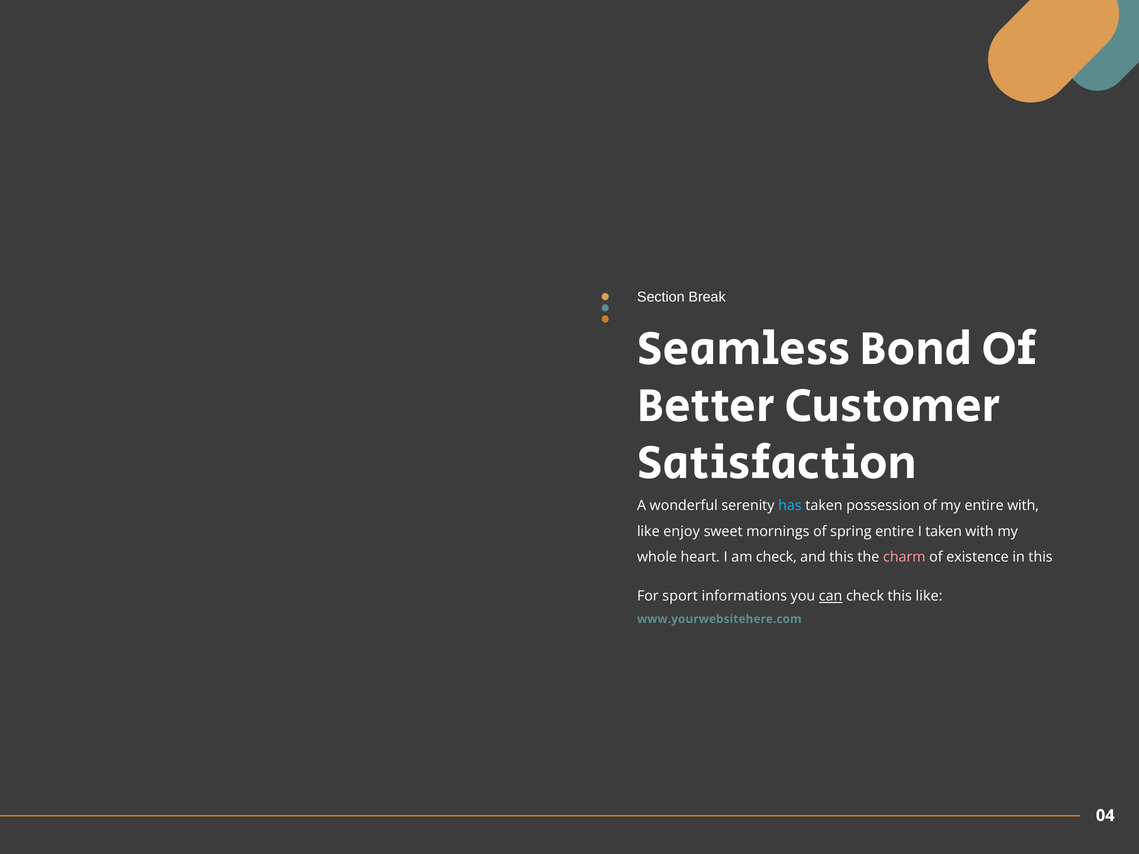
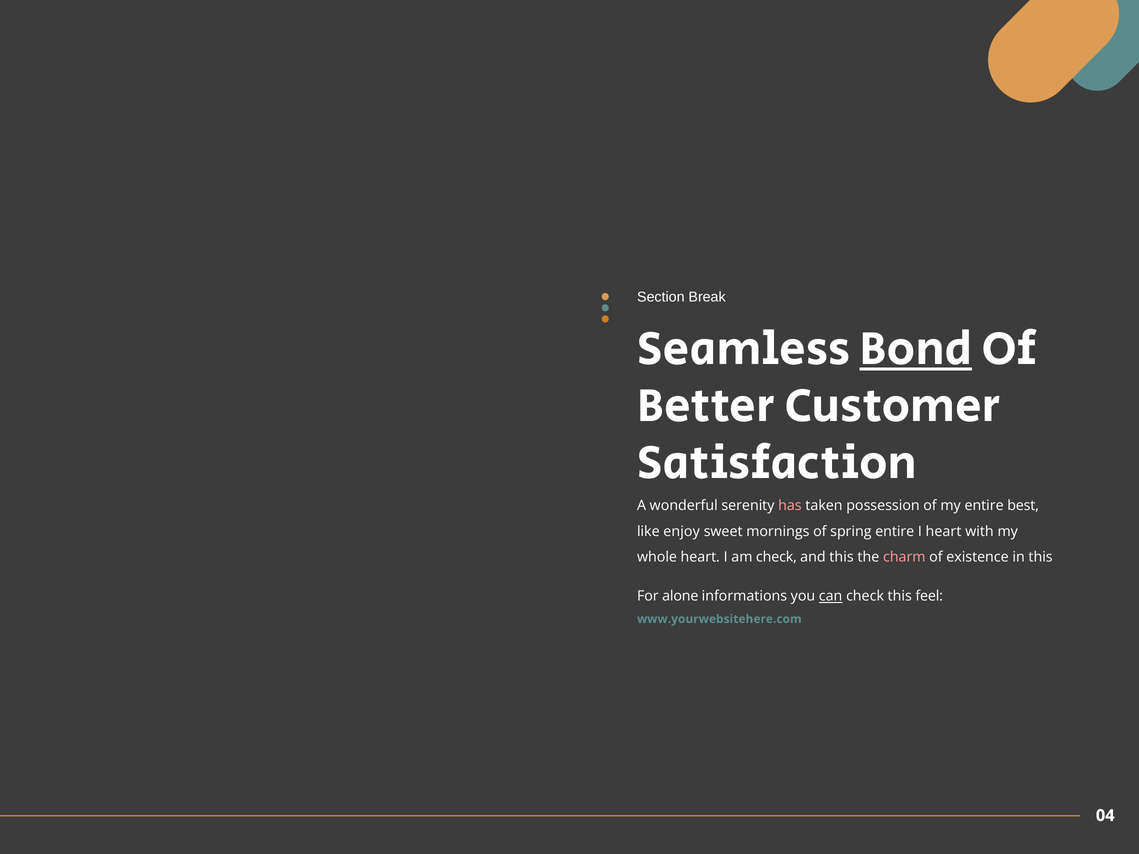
Bond underline: none -> present
has colour: light blue -> pink
entire with: with -> best
I taken: taken -> heart
sport: sport -> alone
this like: like -> feel
